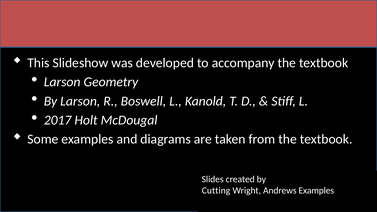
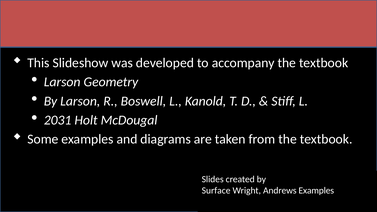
2017: 2017 -> 2031
Cutting: Cutting -> Surface
